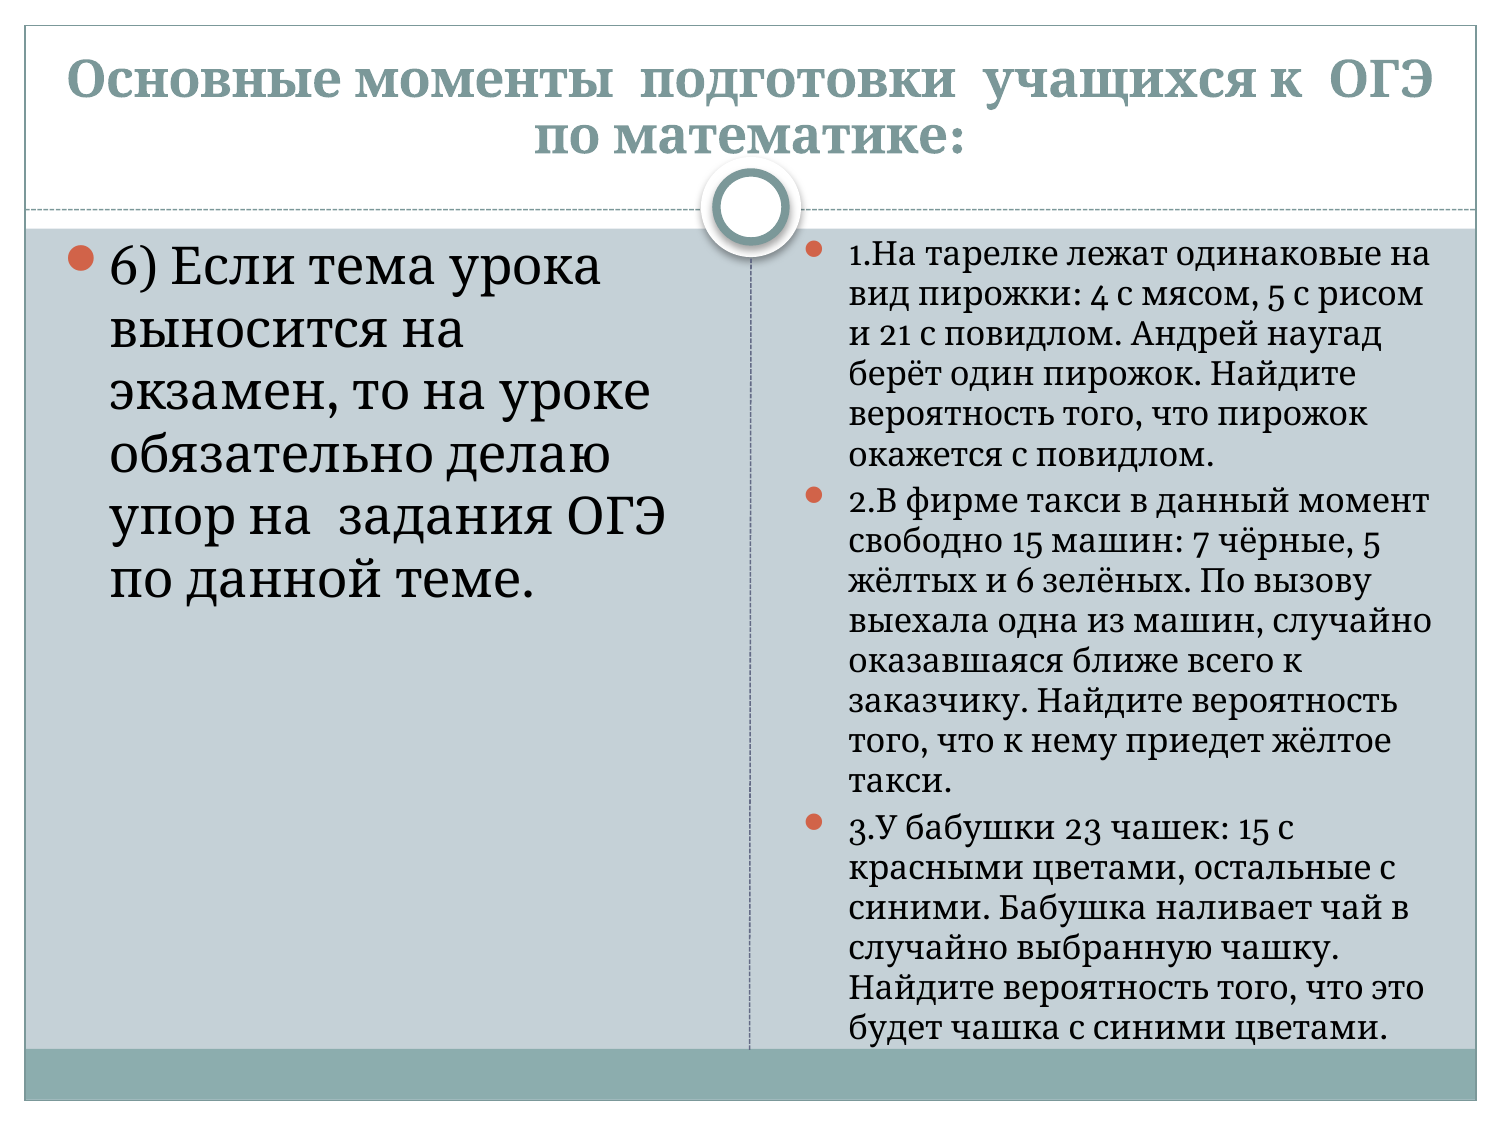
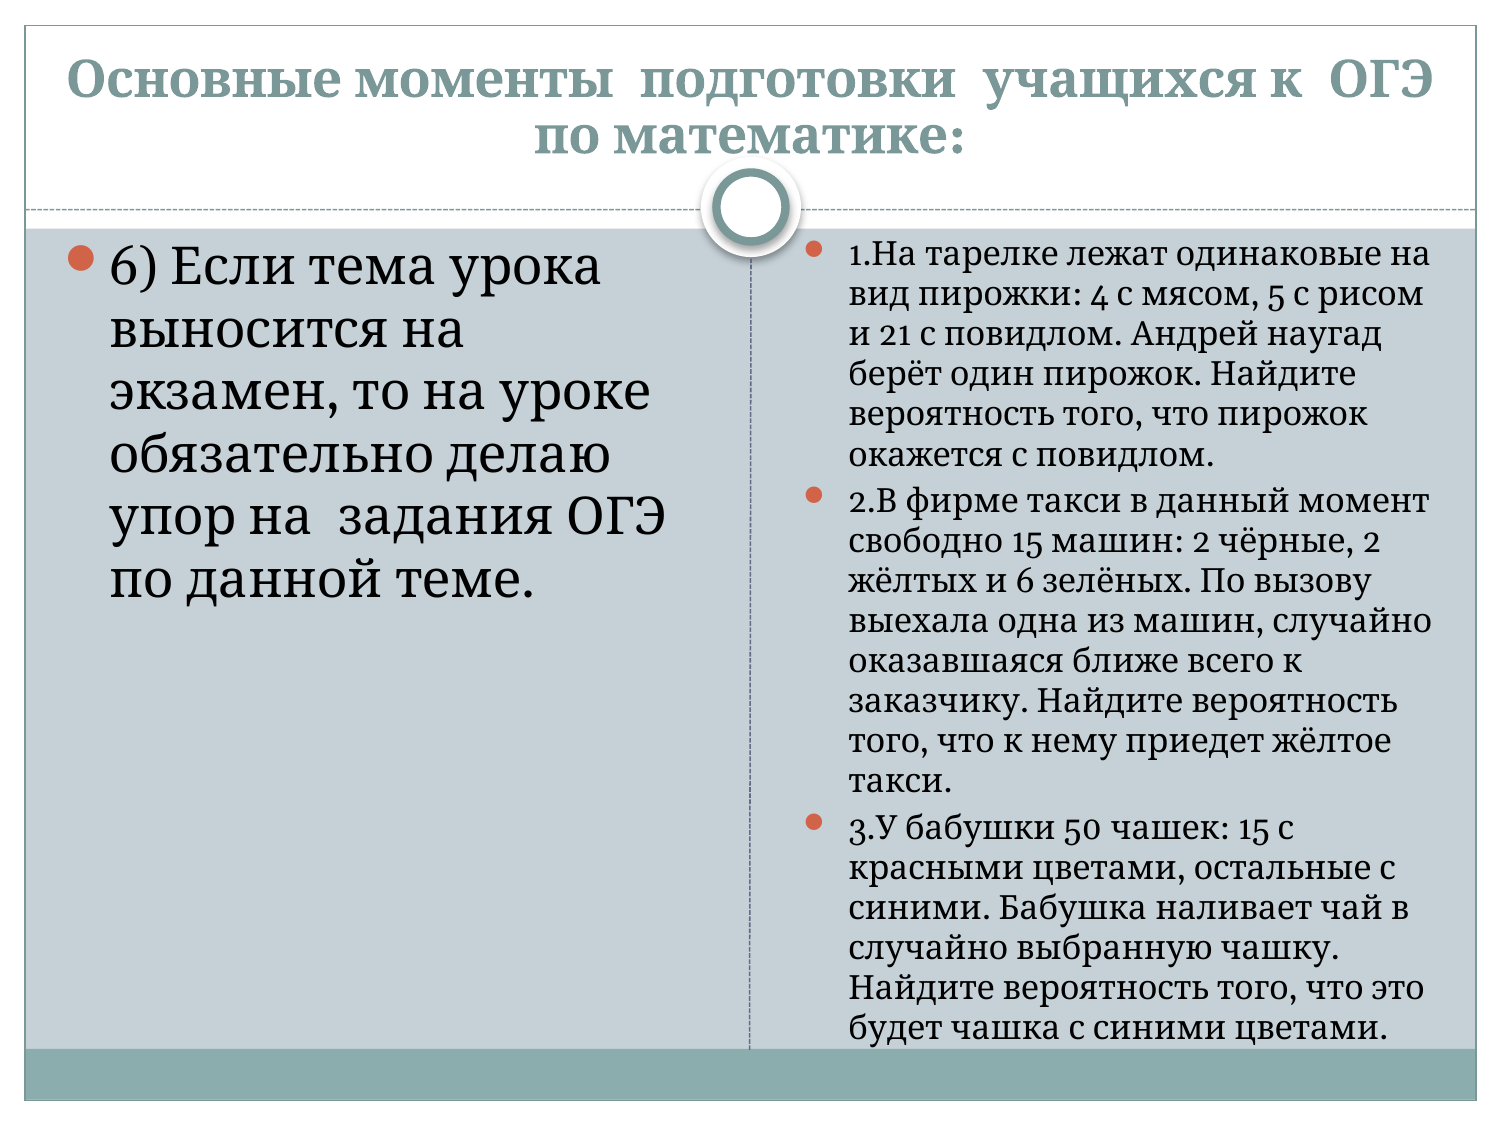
7 at (1201, 542): 7 -> 2
5 at (1372, 542): 5 -> 2
23: 23 -> 50
